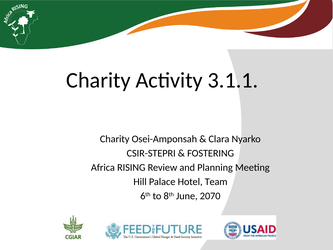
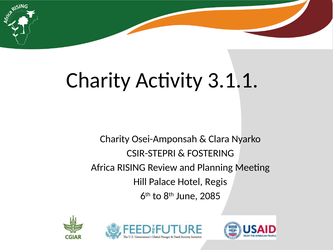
Team: Team -> Regis
2070: 2070 -> 2085
